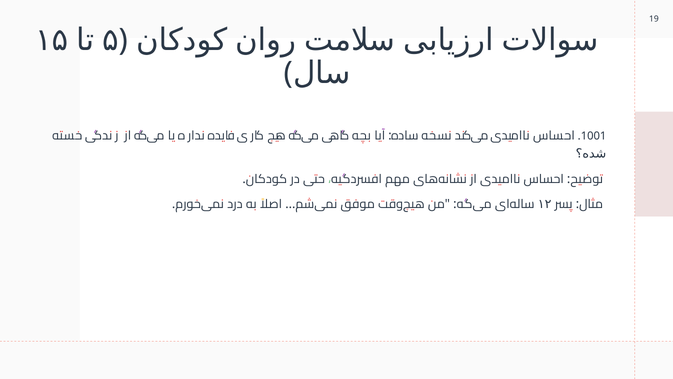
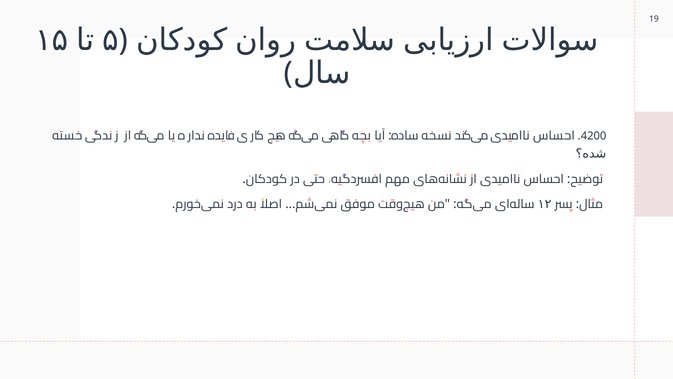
1001: 1001 -> 4200
